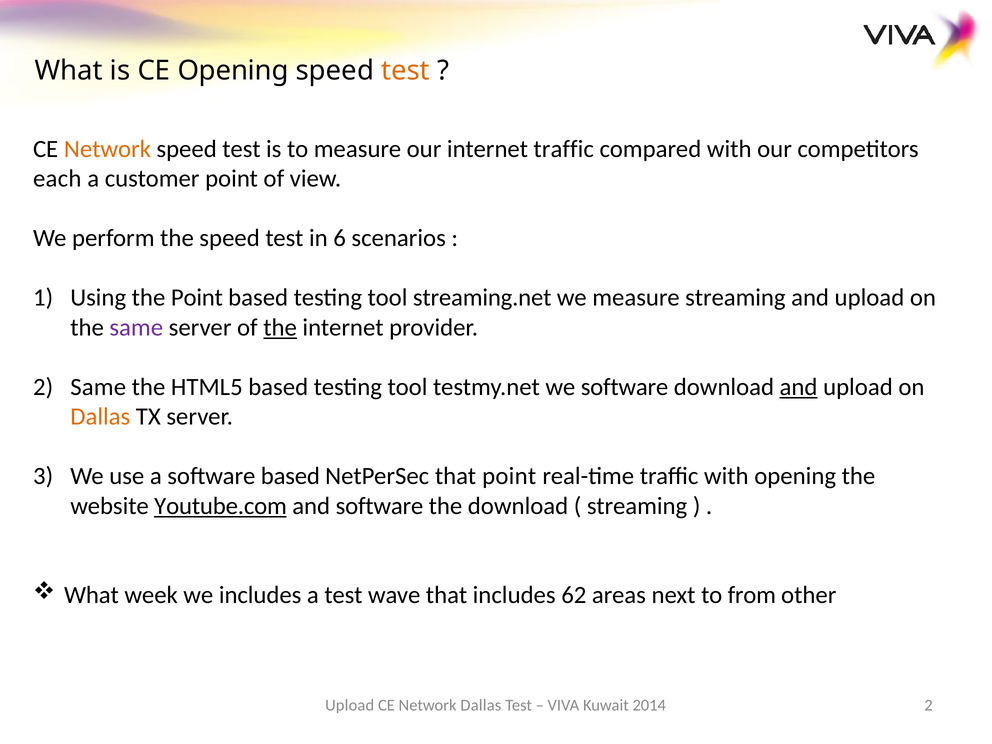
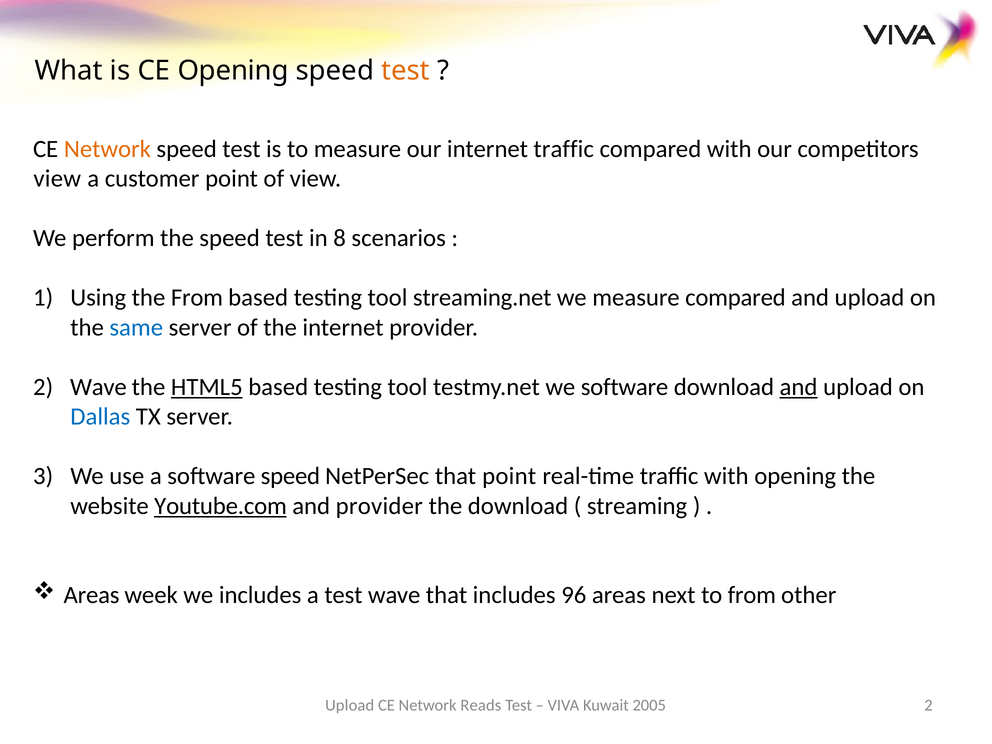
each at (57, 179): each -> view
6: 6 -> 8
the Point: Point -> From
measure streaming: streaming -> compared
same at (136, 327) colour: purple -> blue
the at (280, 327) underline: present -> none
2 Same: Same -> Wave
HTML5 underline: none -> present
Dallas at (100, 417) colour: orange -> blue
software based: based -> speed
and software: software -> provider
What at (91, 595): What -> Areas
62: 62 -> 96
Network Dallas: Dallas -> Reads
2014: 2014 -> 2005
